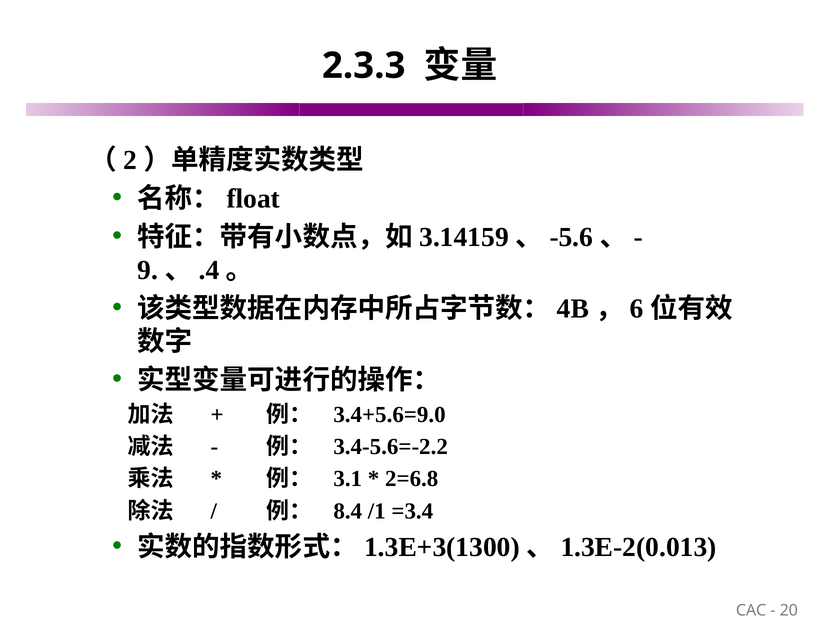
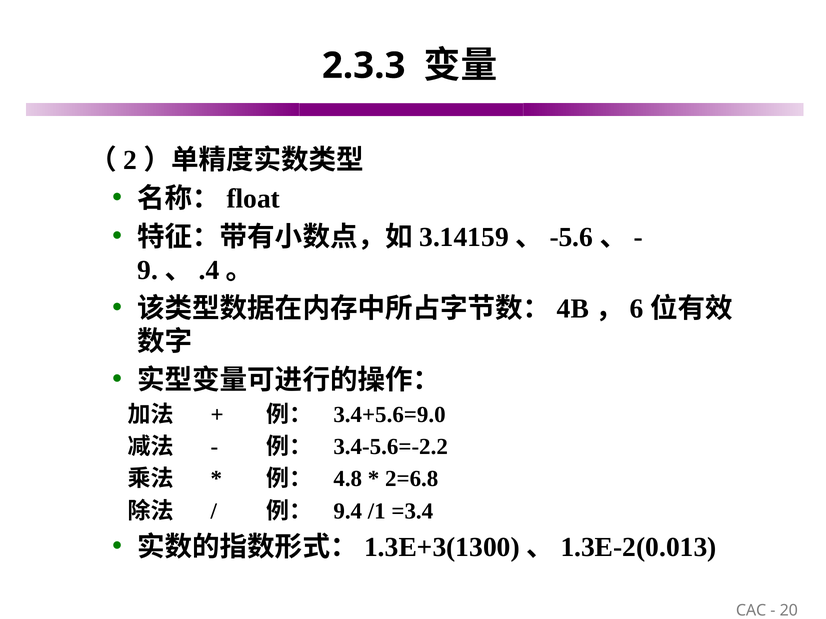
3.1: 3.1 -> 4.8
8.4: 8.4 -> 9.4
